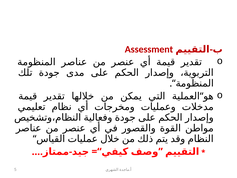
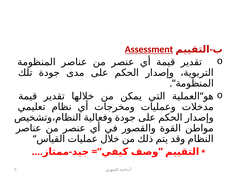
Assessment underline: none -> present
